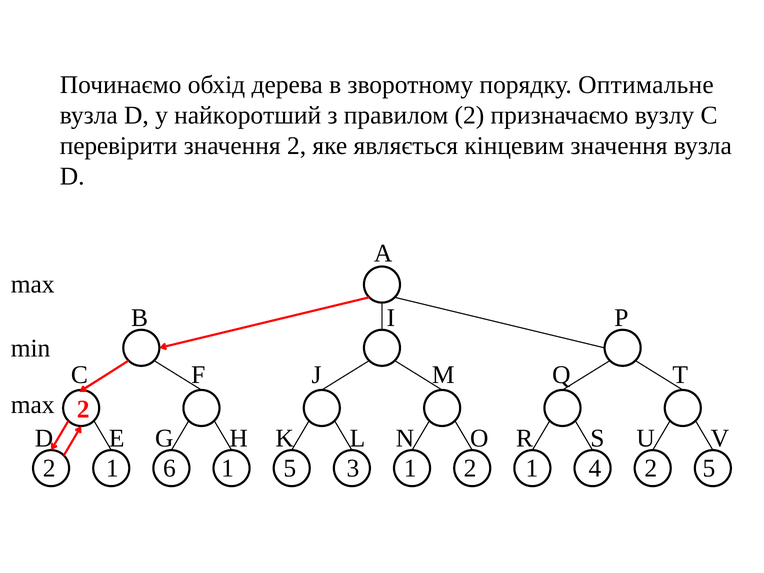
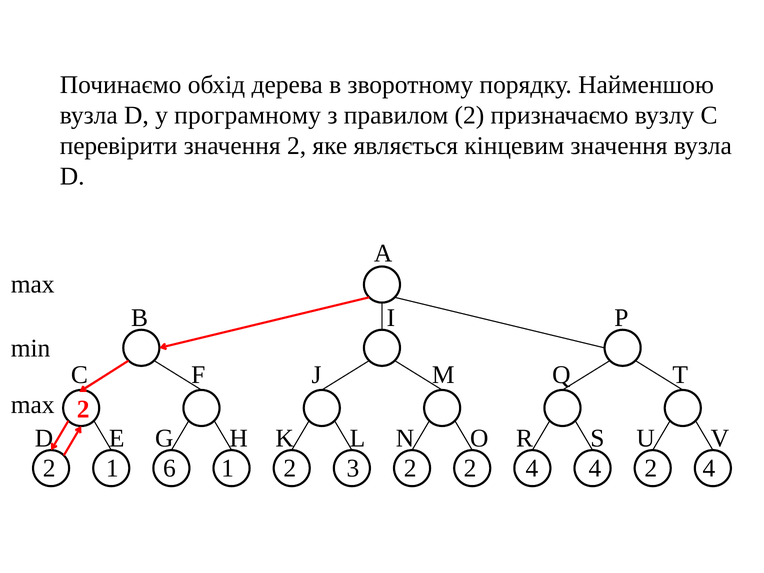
Оптимальне: Оптимальне -> Найменшою
найкоротший: найкоротший -> програмному
6 1 5: 5 -> 2
3 1: 1 -> 2
1 at (532, 468): 1 -> 4
4 2 5: 5 -> 4
